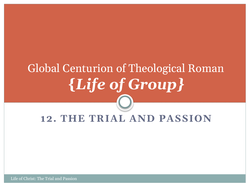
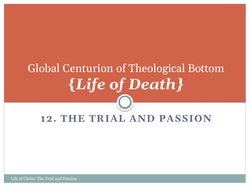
Roman: Roman -> Bottom
Group: Group -> Death
